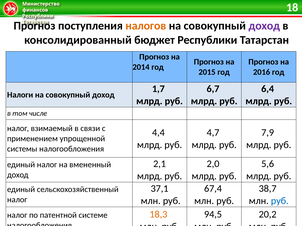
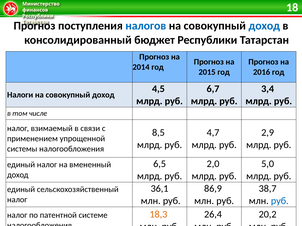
налогов colour: orange -> blue
доход at (264, 26) colour: purple -> blue
1,7: 1,7 -> 4,5
6,4: 6,4 -> 3,4
4,4: 4,4 -> 8,5
7,9: 7,9 -> 2,9
2,1: 2,1 -> 6,5
5,6: 5,6 -> 5,0
37,1: 37,1 -> 36,1
67,4: 67,4 -> 86,9
94,5: 94,5 -> 26,4
